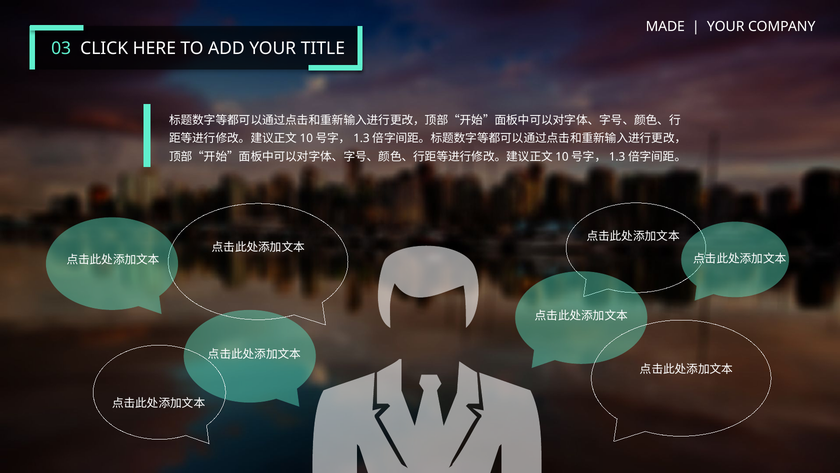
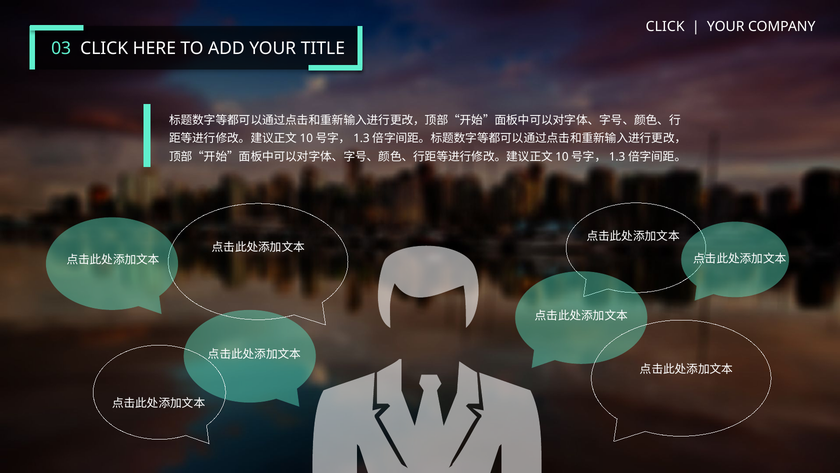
MADE at (665, 26): MADE -> CLICK
